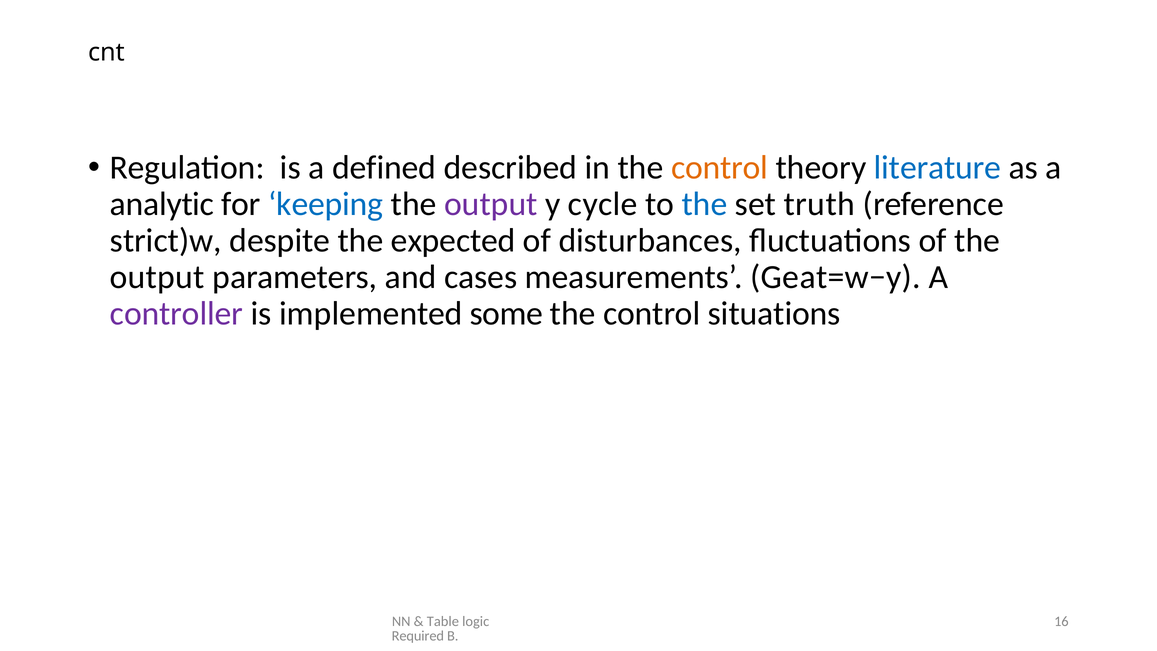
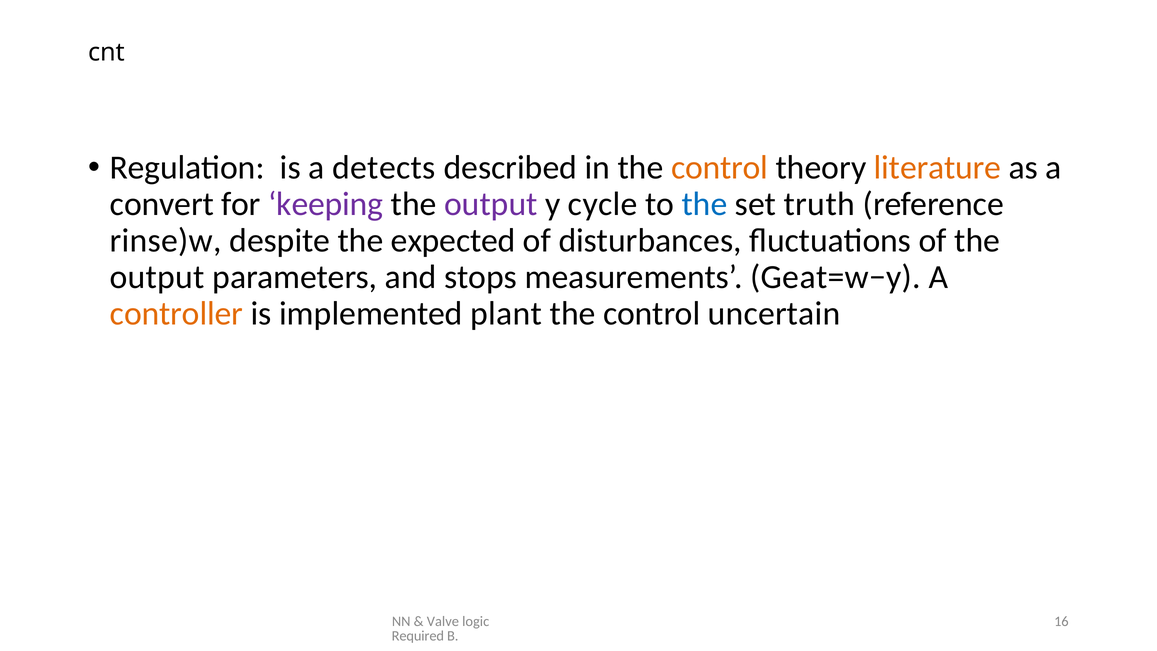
defined: defined -> detects
literature colour: blue -> orange
analytic: analytic -> convert
keeping colour: blue -> purple
strict)w: strict)w -> rinse)w
cases: cases -> stops
controller colour: purple -> orange
some: some -> plant
situations: situations -> uncertain
Table: Table -> Valve
